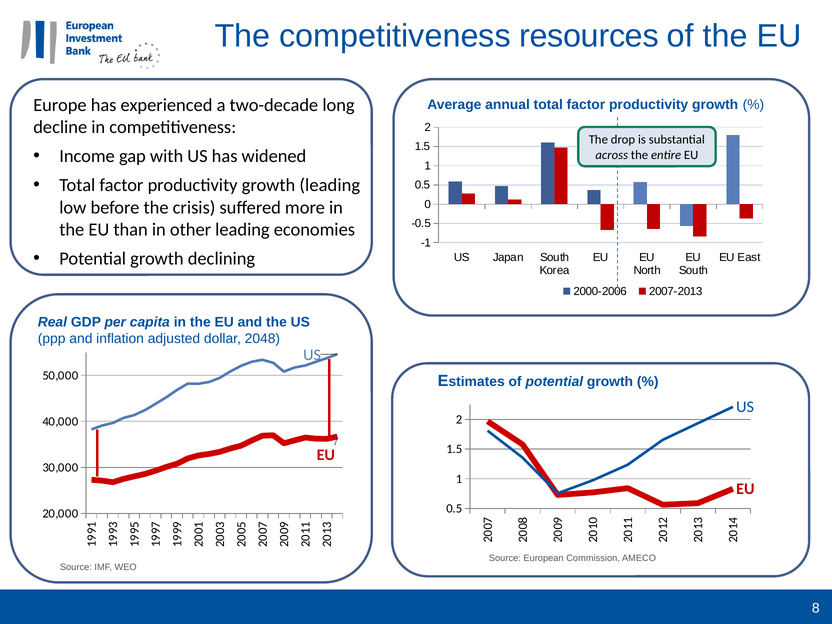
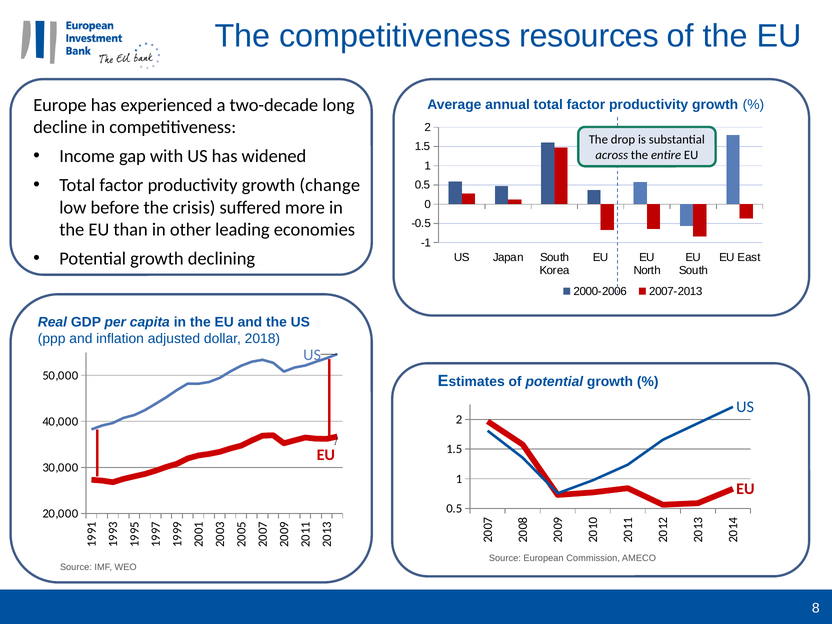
growth leading: leading -> change
2048: 2048 -> 2018
